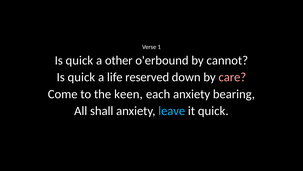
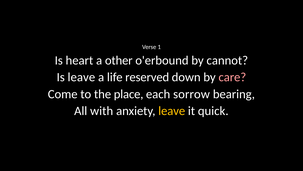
quick at (79, 60): quick -> heart
quick at (81, 77): quick -> leave
keen: keen -> place
each anxiety: anxiety -> sorrow
shall: shall -> with
leave at (172, 111) colour: light blue -> yellow
